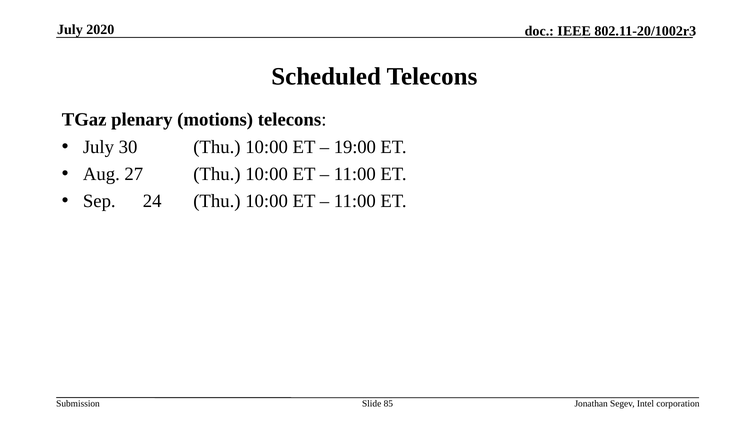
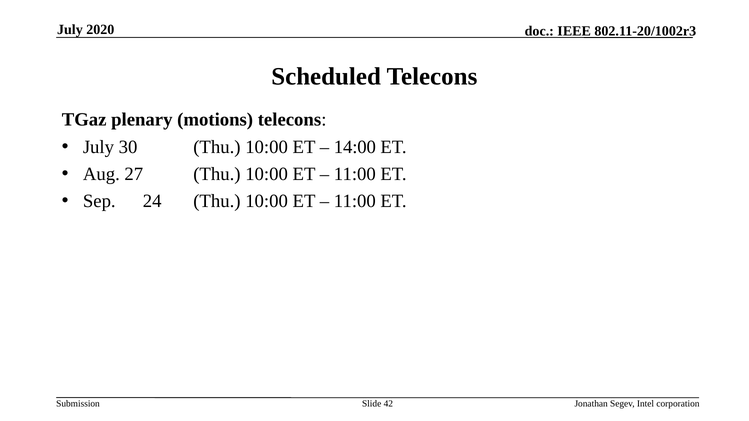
19:00: 19:00 -> 14:00
85: 85 -> 42
